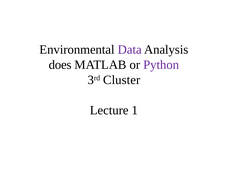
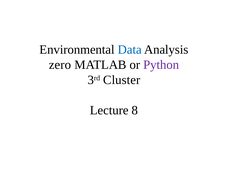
Data colour: purple -> blue
does: does -> zero
1: 1 -> 8
